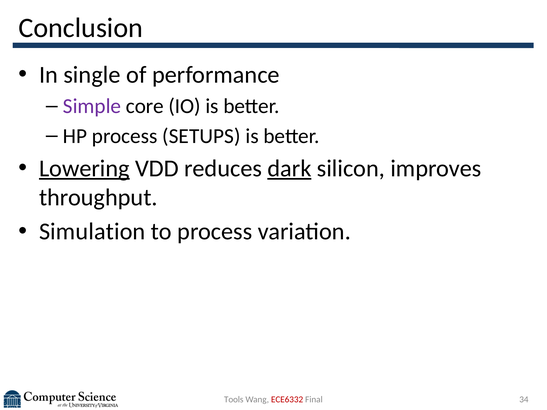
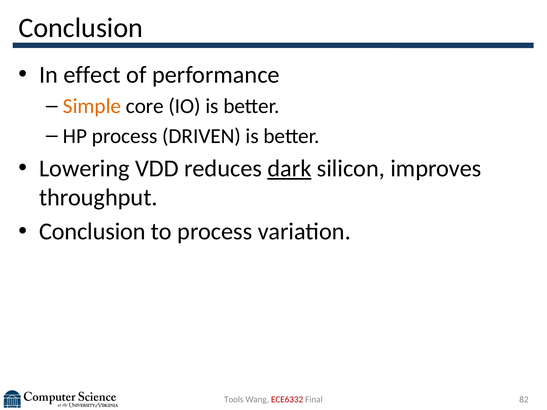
single: single -> effect
Simple colour: purple -> orange
SETUPS: SETUPS -> DRIVEN
Lowering underline: present -> none
Simulation at (92, 232): Simulation -> Conclusion
34: 34 -> 82
